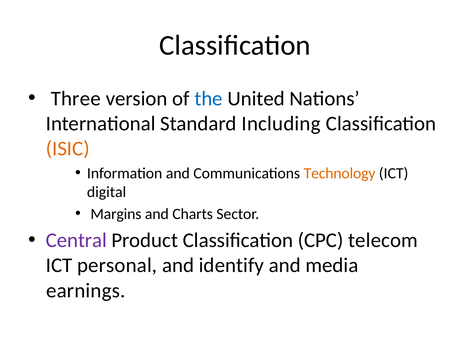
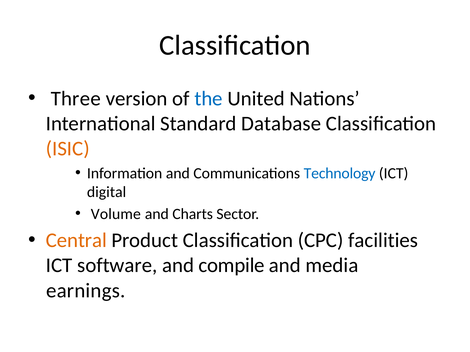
Including: Including -> Database
Technology colour: orange -> blue
Margins: Margins -> Volume
Central colour: purple -> orange
telecom: telecom -> facilities
personal: personal -> software
identify: identify -> compile
